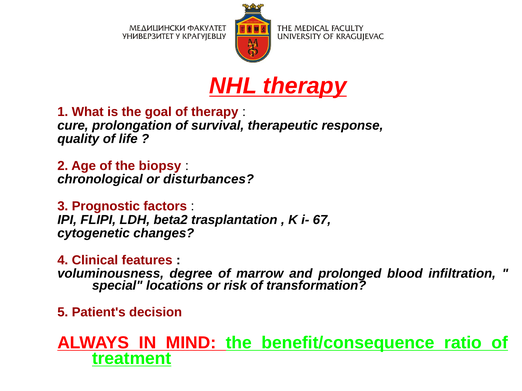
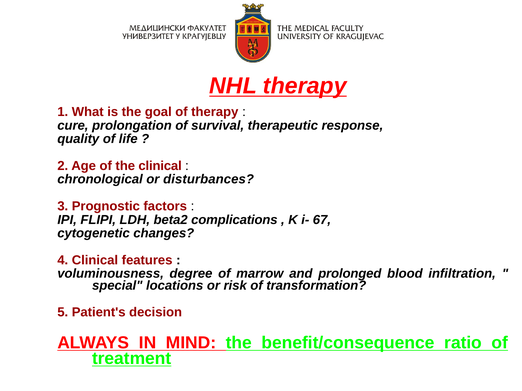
the biopsy: biopsy -> clinical
trasplantation: trasplantation -> complications
